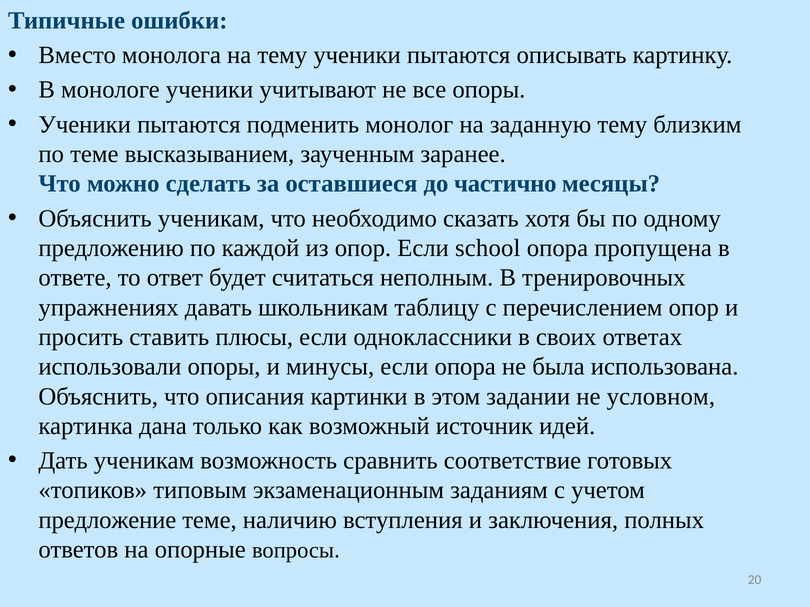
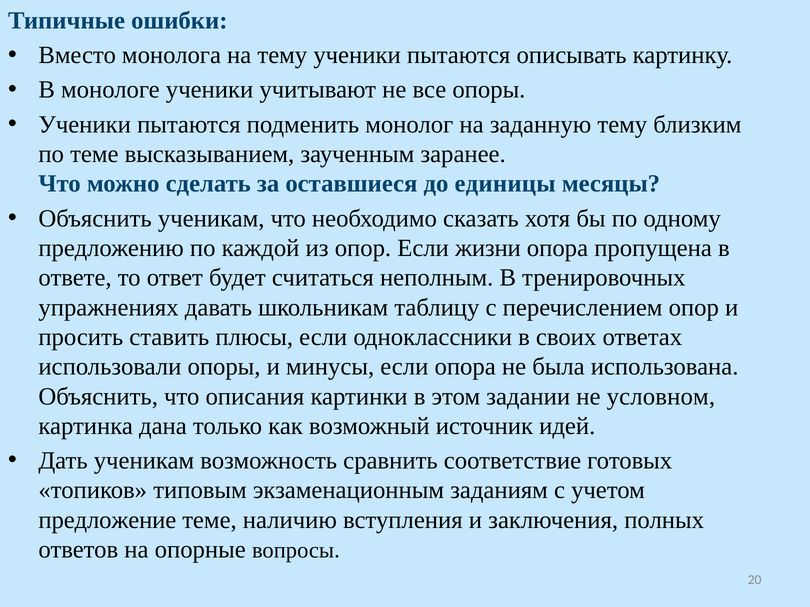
частично: частично -> единицы
school: school -> жизни
